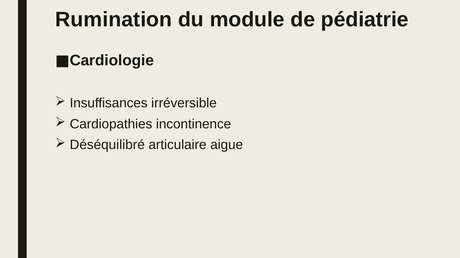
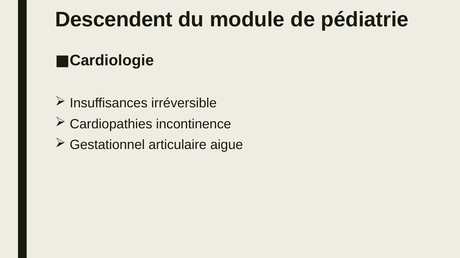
Rumination: Rumination -> Descendent
Déséquilibré: Déséquilibré -> Gestationnel
